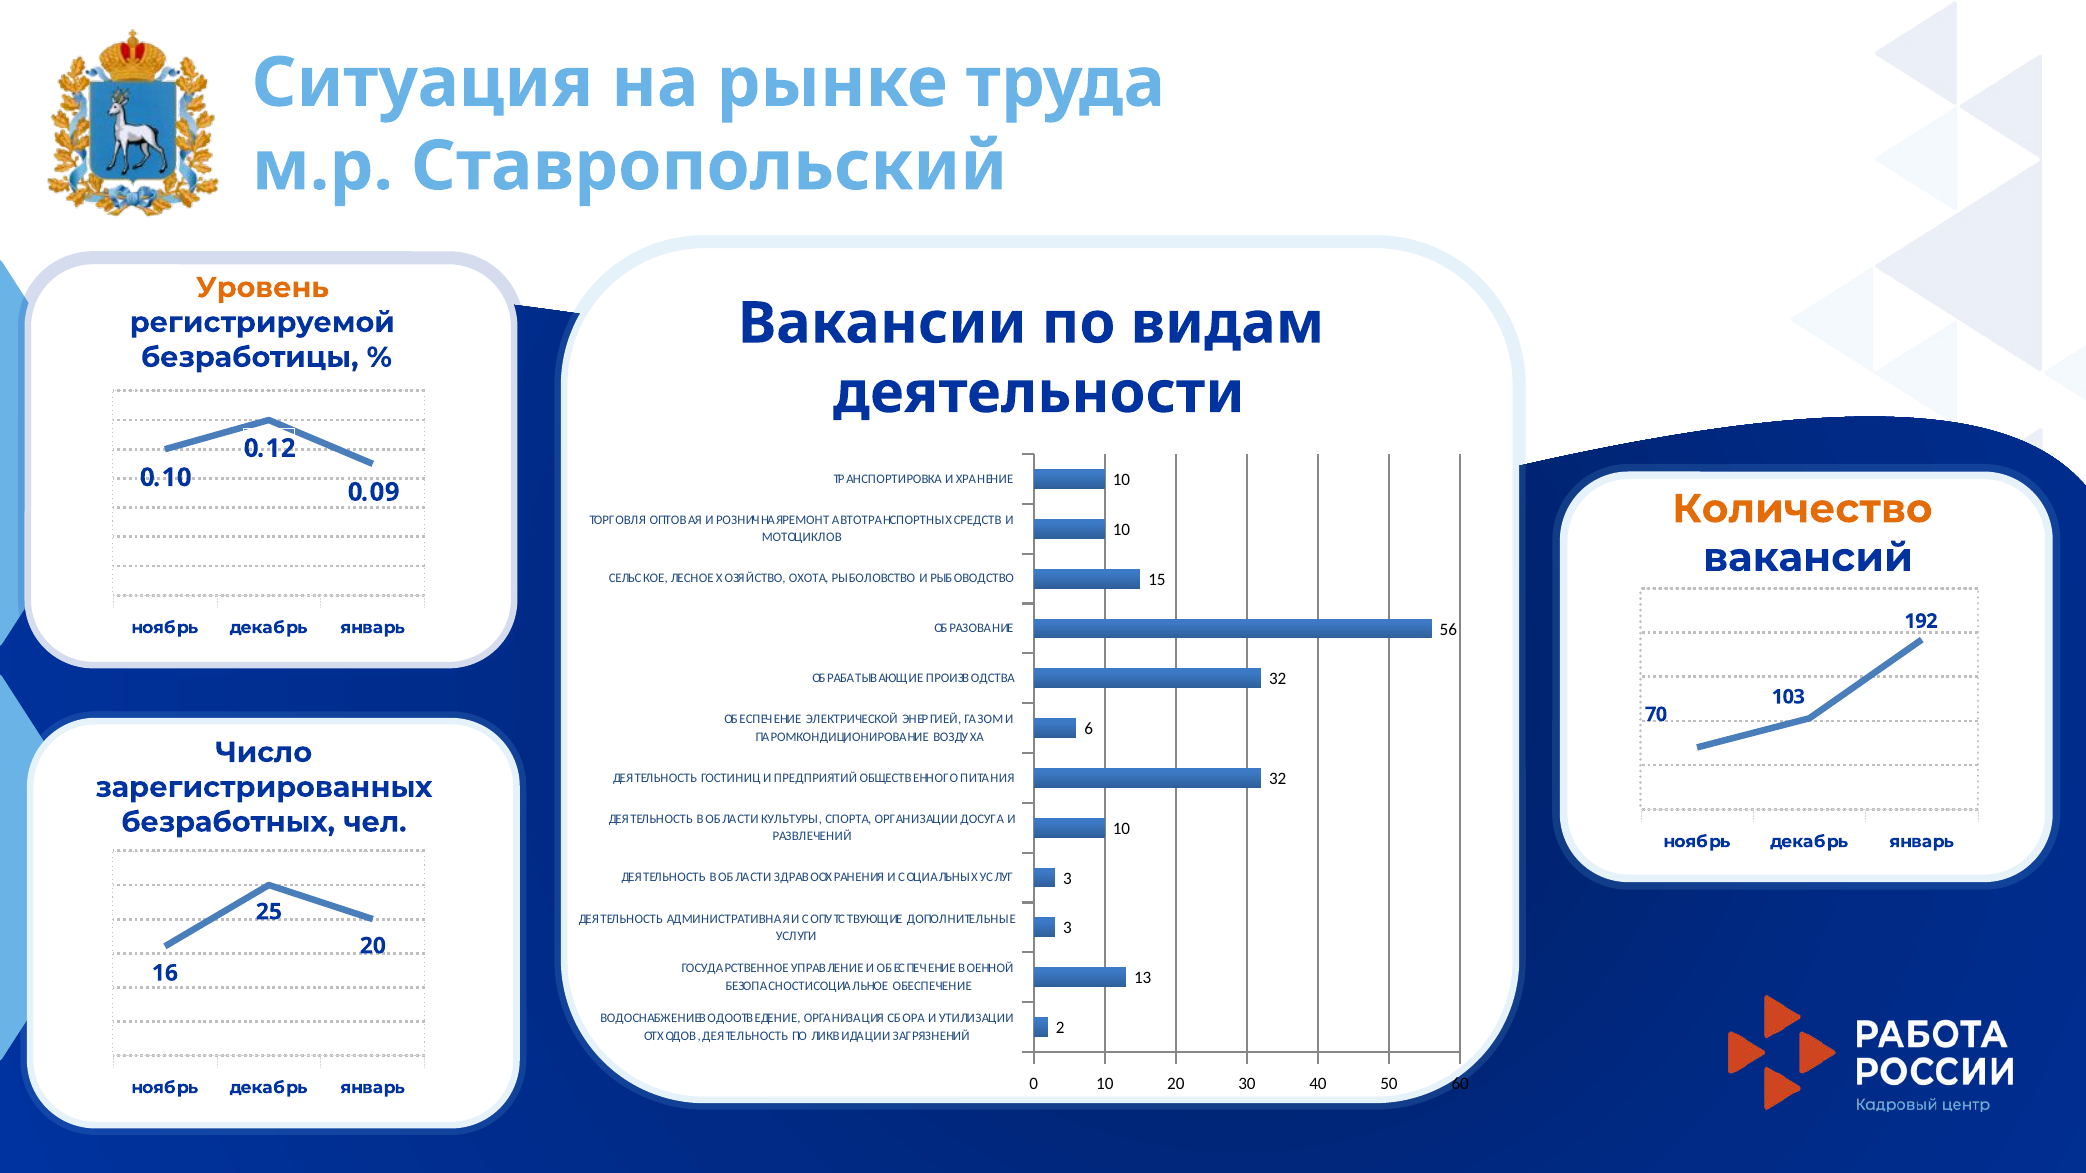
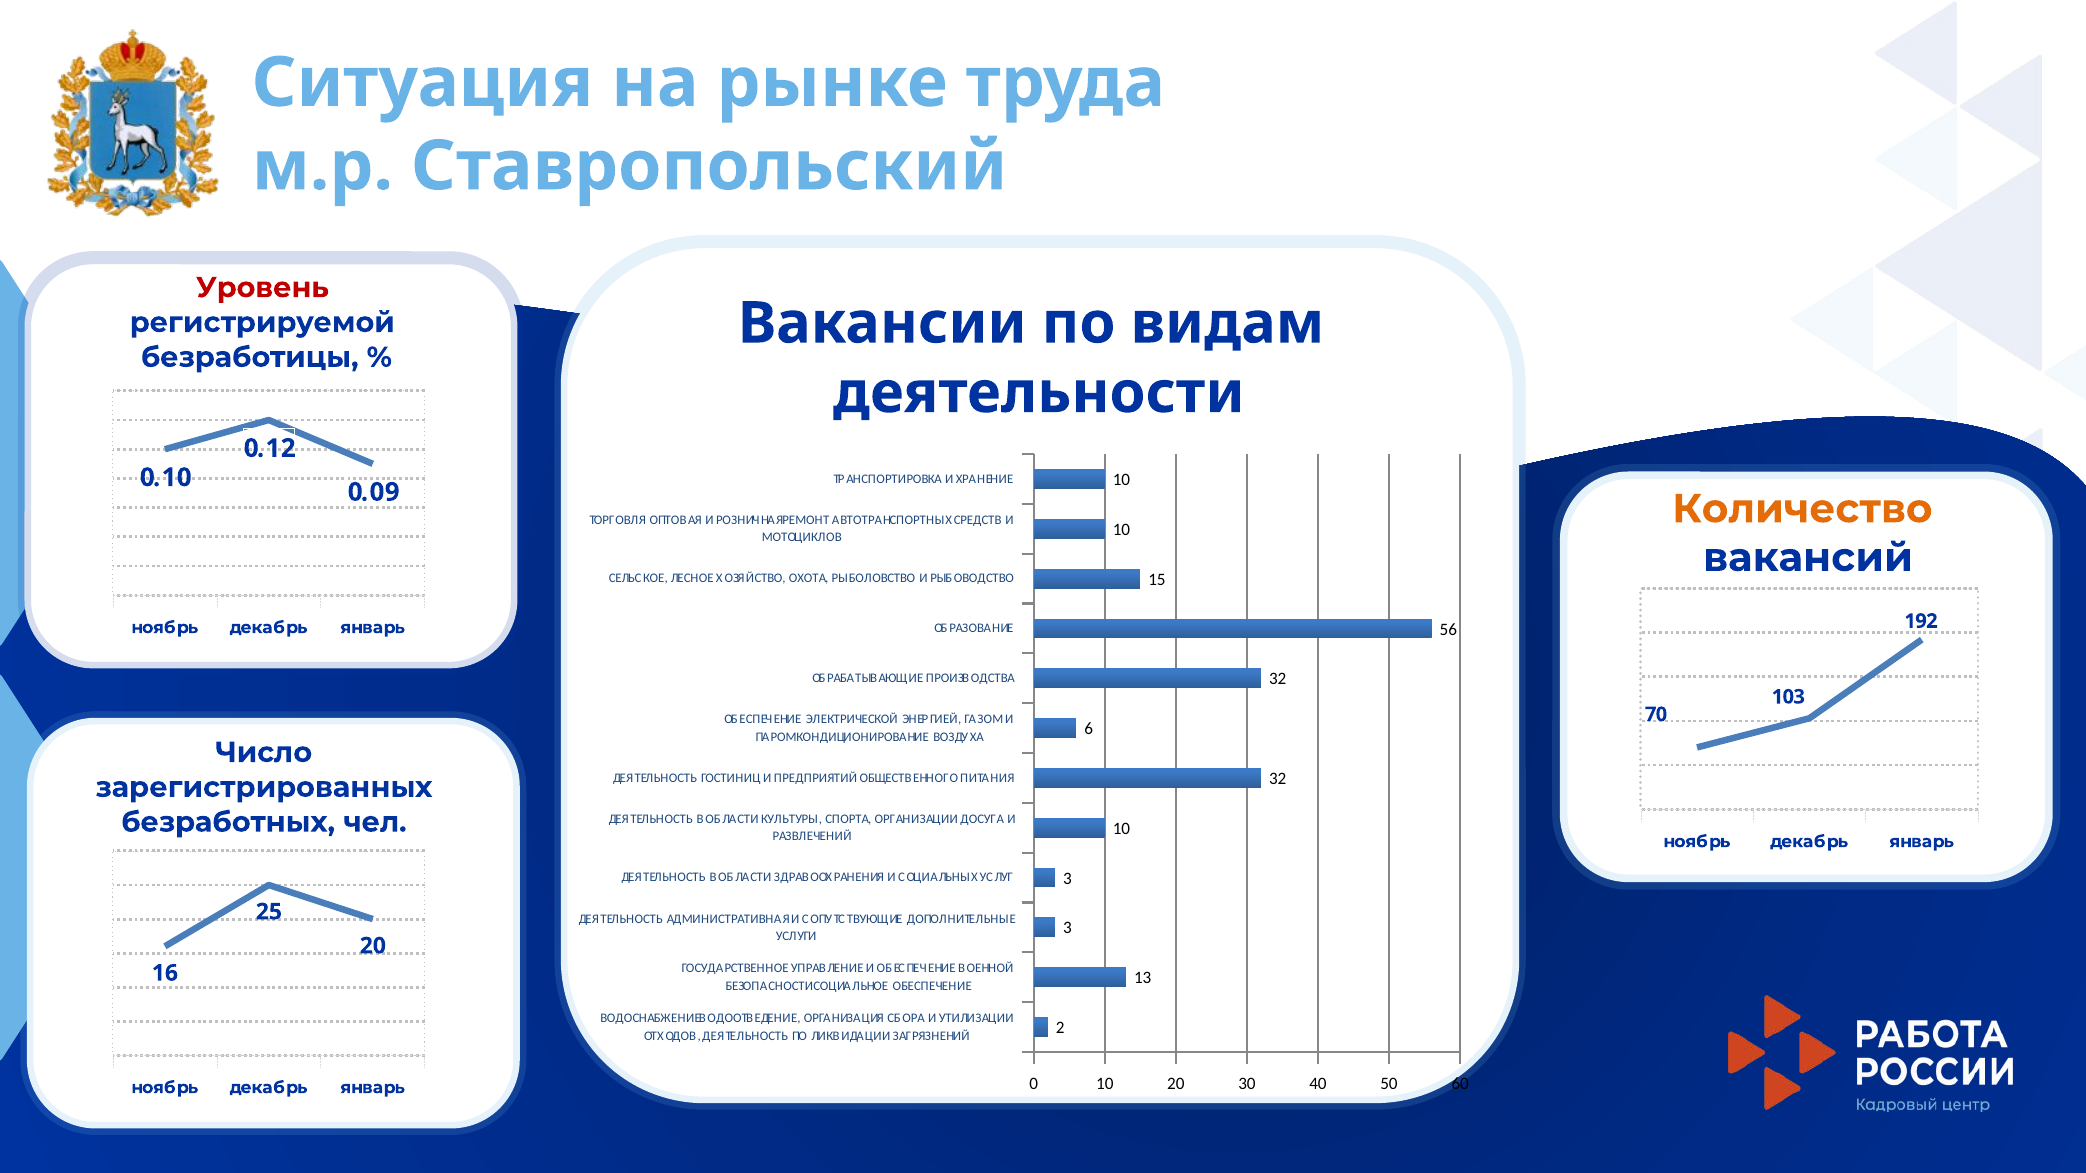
Уровень colour: orange -> red
